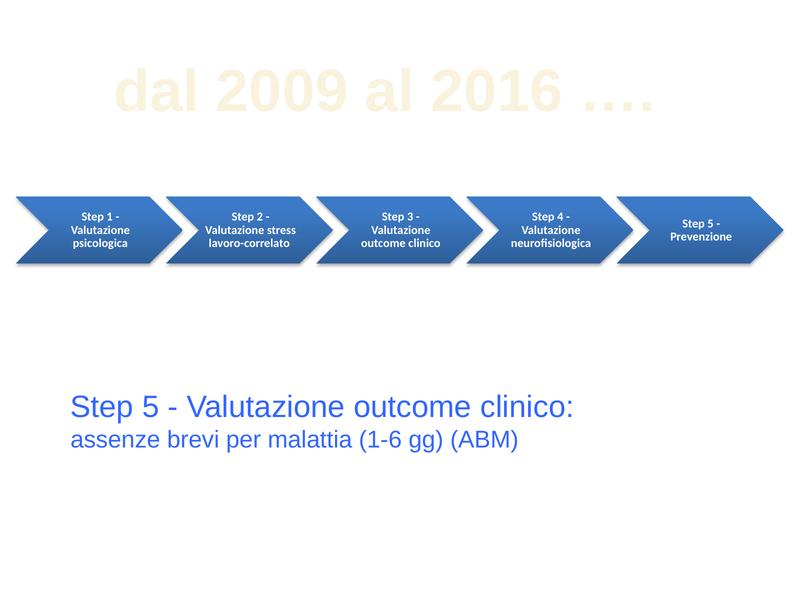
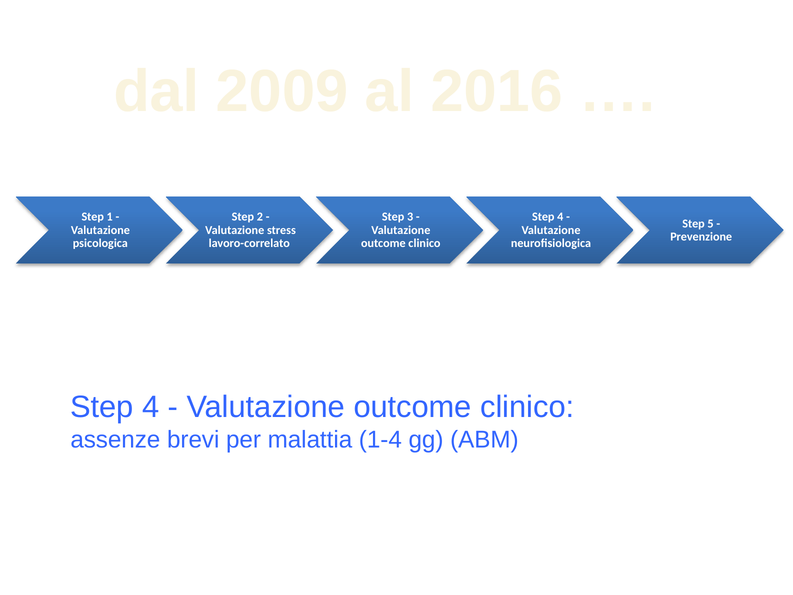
5 at (151, 407): 5 -> 4
1-6: 1-6 -> 1-4
